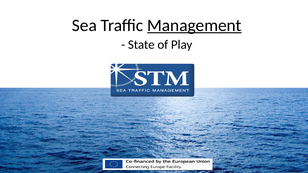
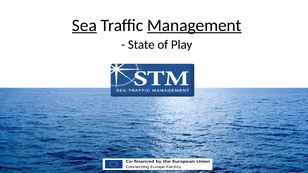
Sea underline: none -> present
